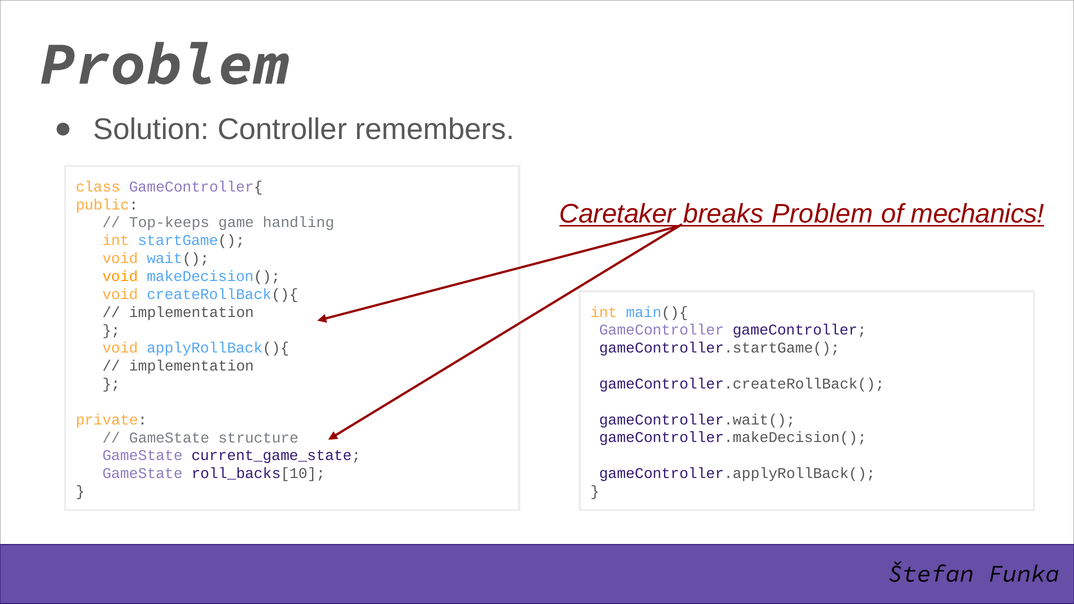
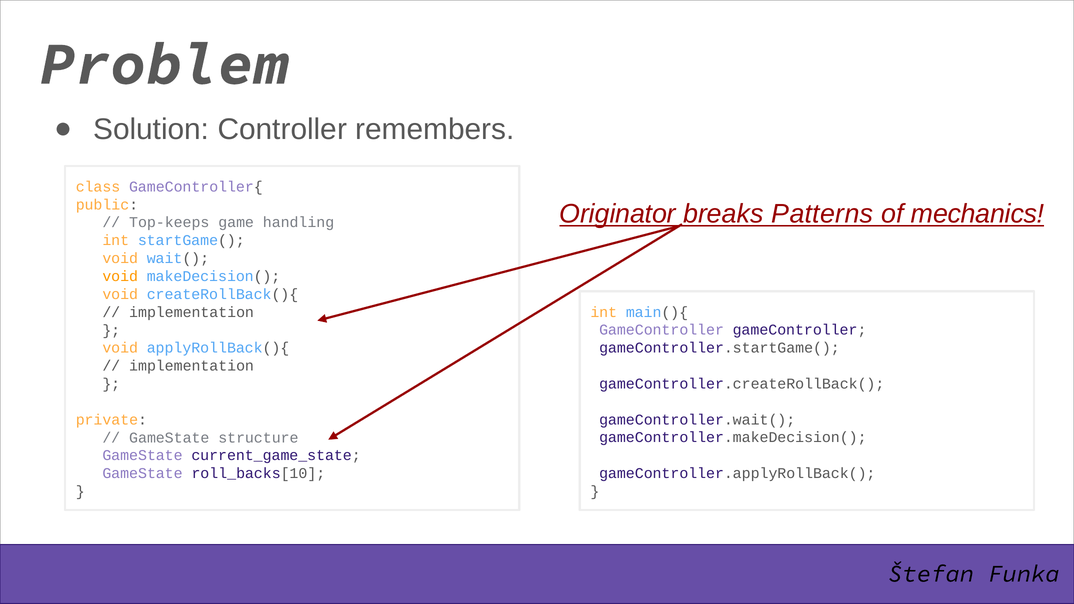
Caretaker: Caretaker -> Originator
breaks Problem: Problem -> Patterns
